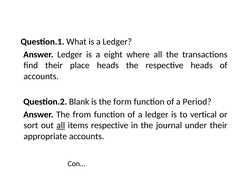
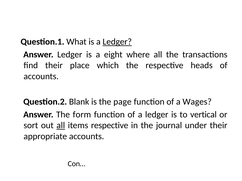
Ledger at (117, 42) underline: none -> present
place heads: heads -> which
form: form -> page
Period: Period -> Wages
from: from -> form
